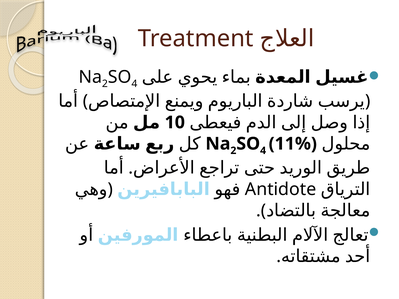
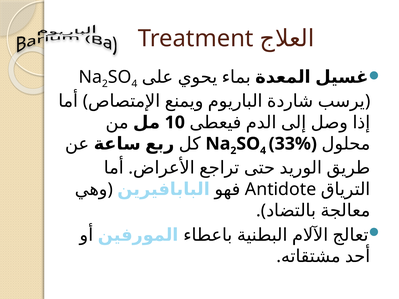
11%: 11% -> 33%
